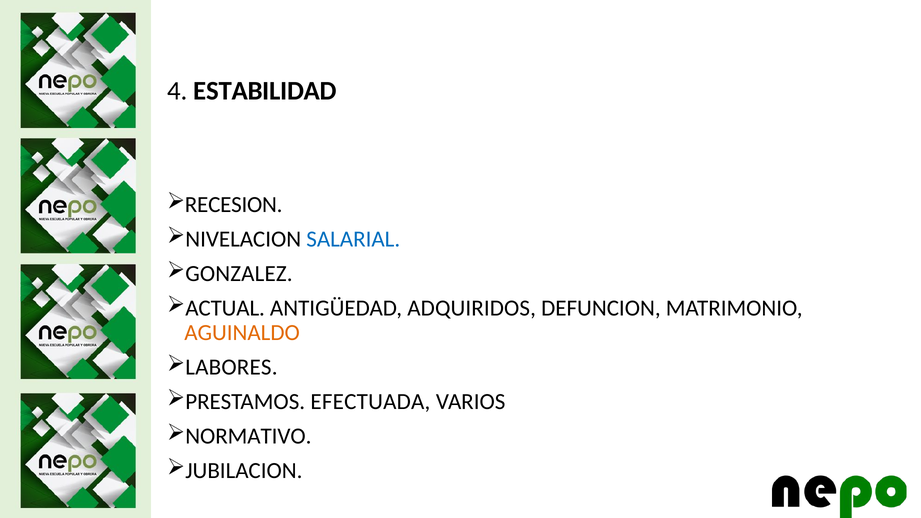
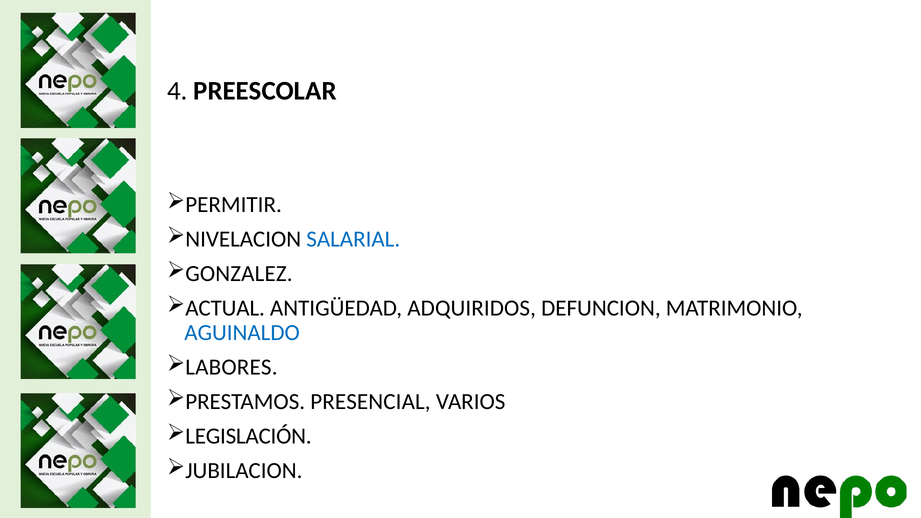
ESTABILIDAD: ESTABILIDAD -> PREESCOLAR
RECESION: RECESION -> PERMITIR
AGUINALDO colour: orange -> blue
EFECTUADA: EFECTUADA -> PRESENCIAL
NORMATIVO: NORMATIVO -> LEGISLACIÓN
